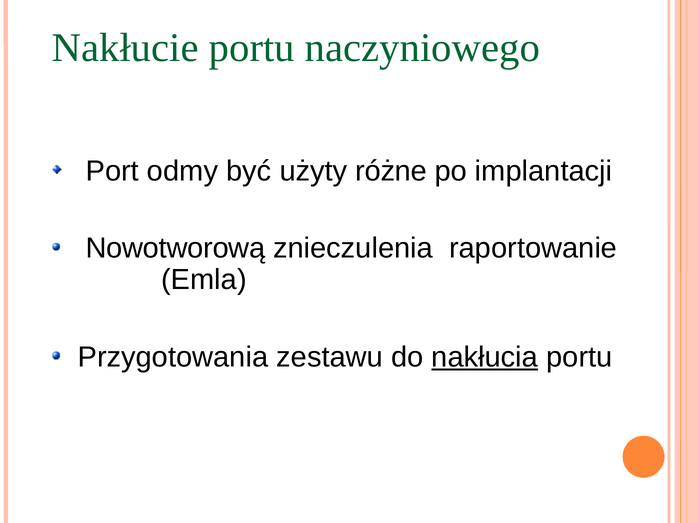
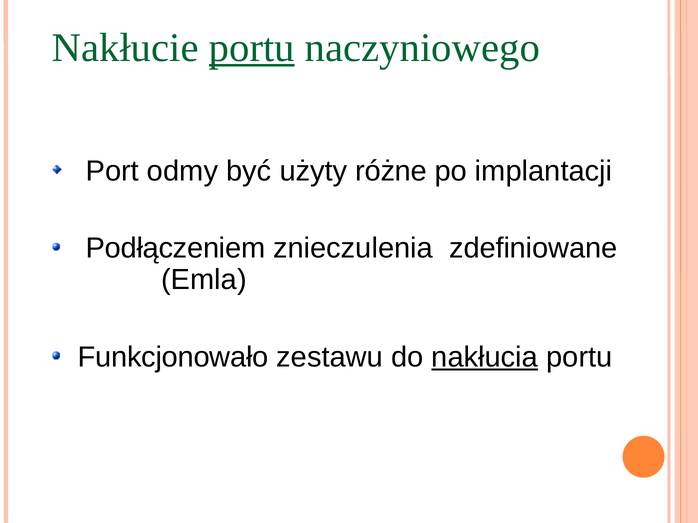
portu at (252, 48) underline: none -> present
Nowotworową: Nowotworową -> Podłączeniem
raportowanie: raportowanie -> zdefiniowane
Przygotowania: Przygotowania -> Funkcjonowało
